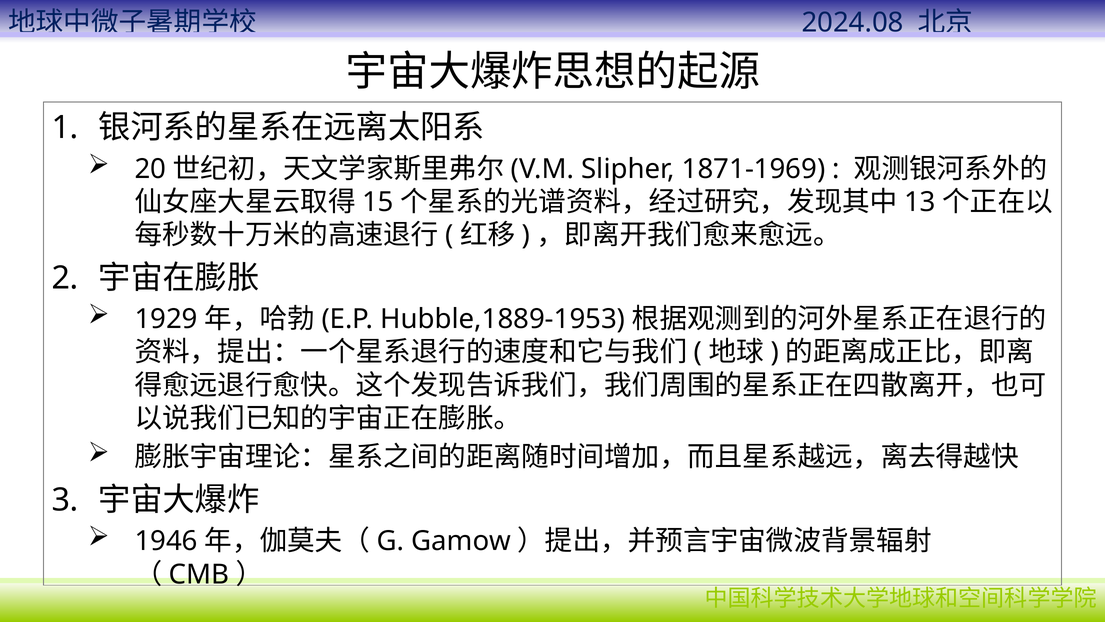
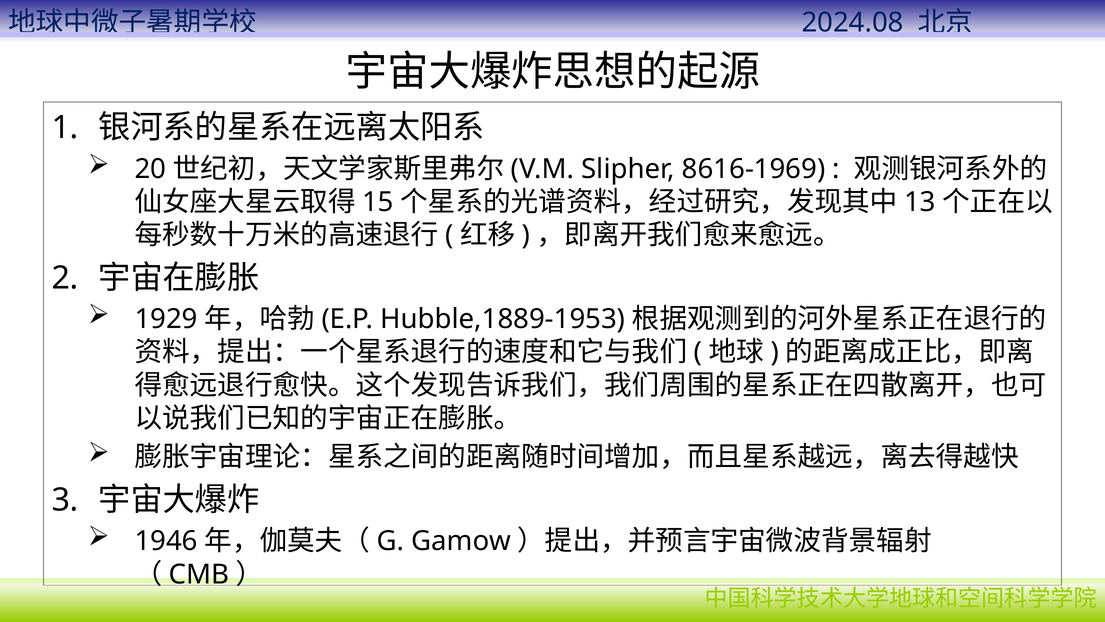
1871-1969: 1871-1969 -> 8616-1969
